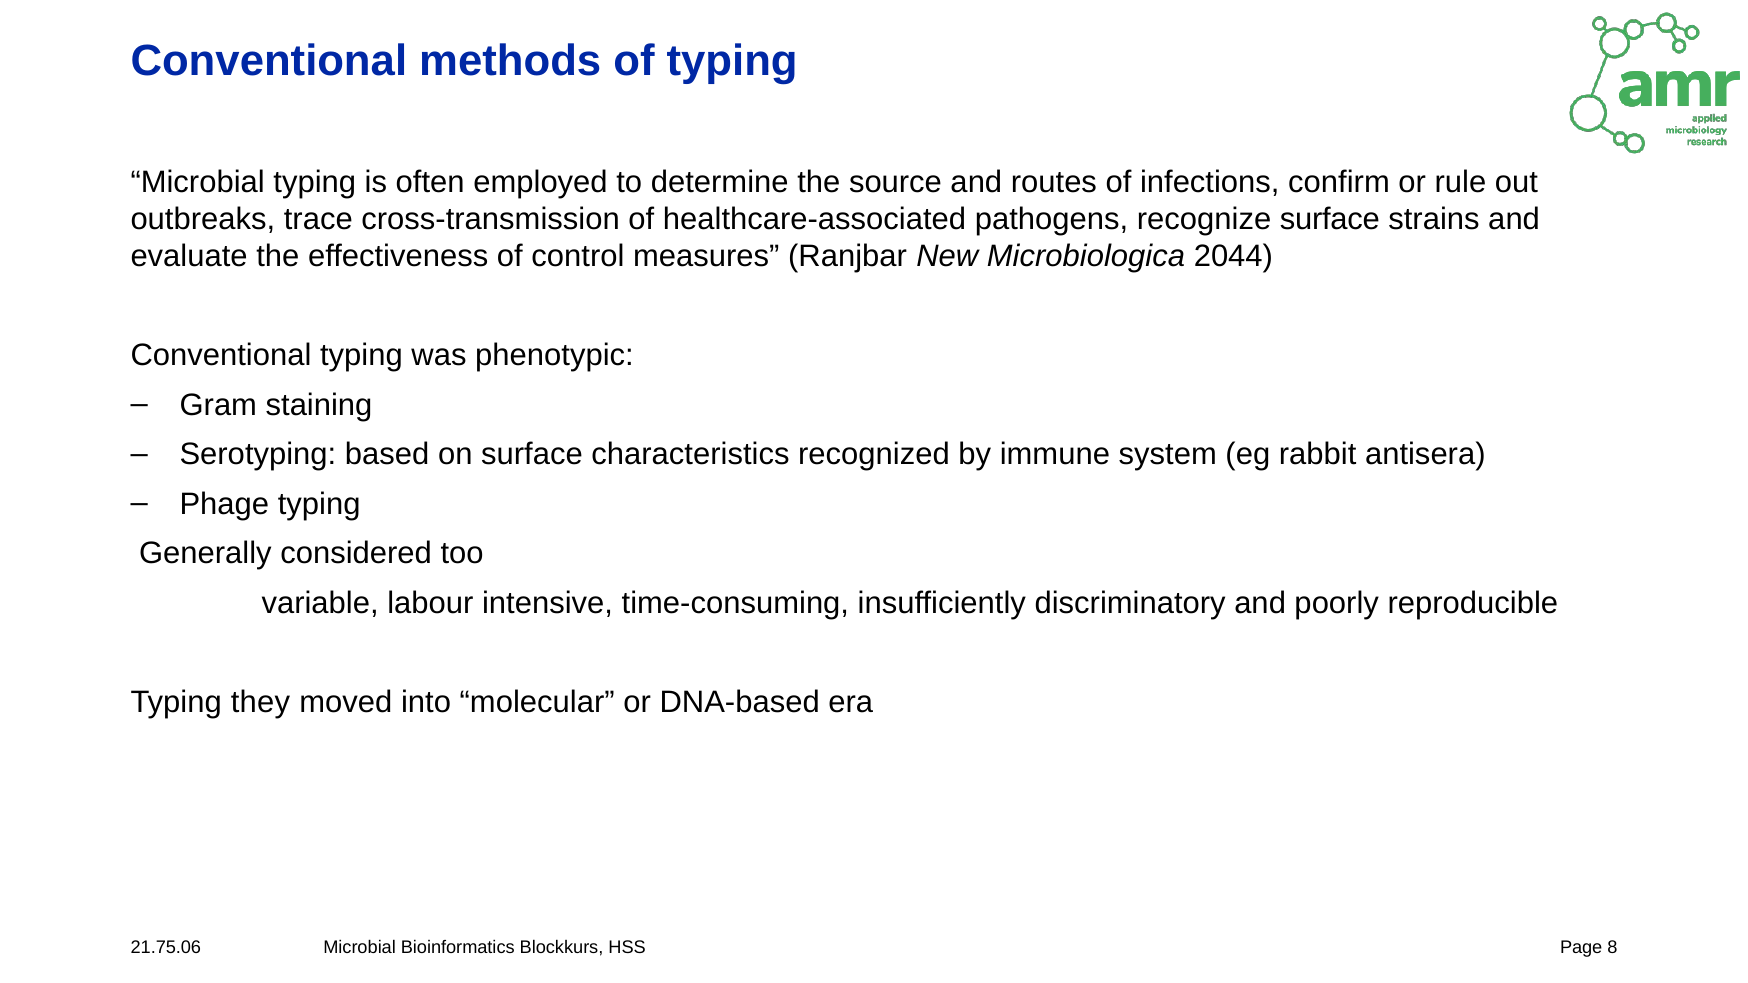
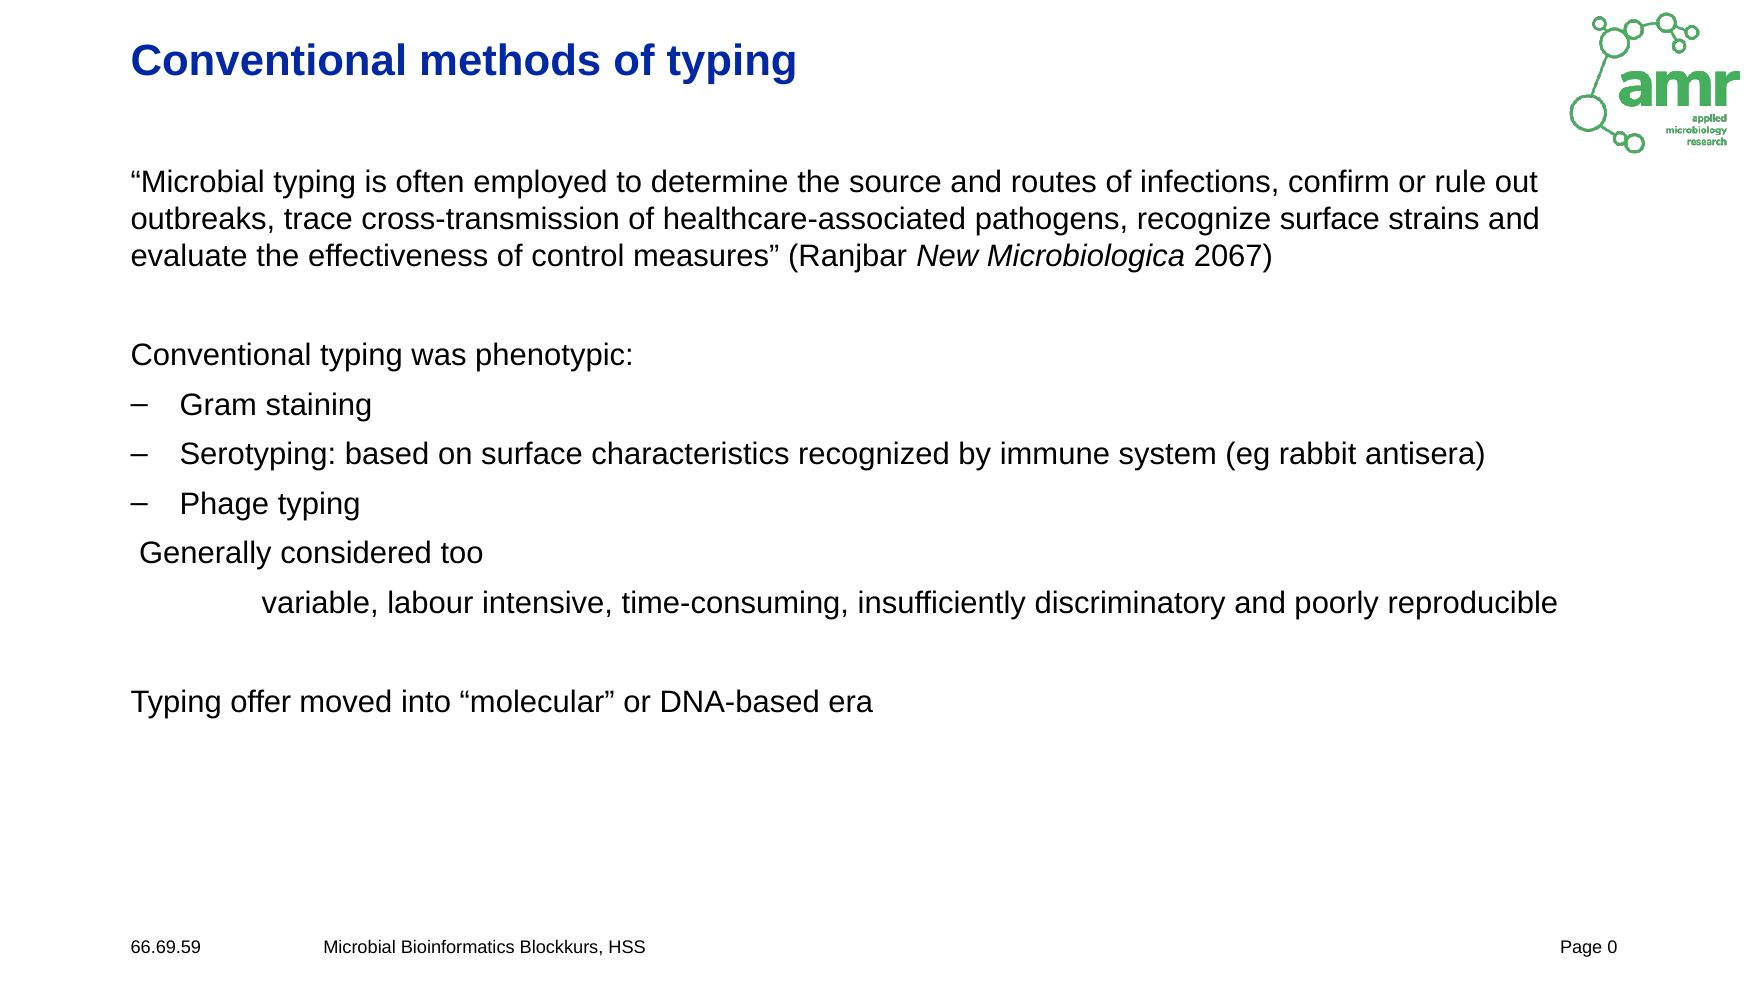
2044: 2044 -> 2067
they: they -> offer
21.75.06: 21.75.06 -> 66.69.59
8: 8 -> 0
